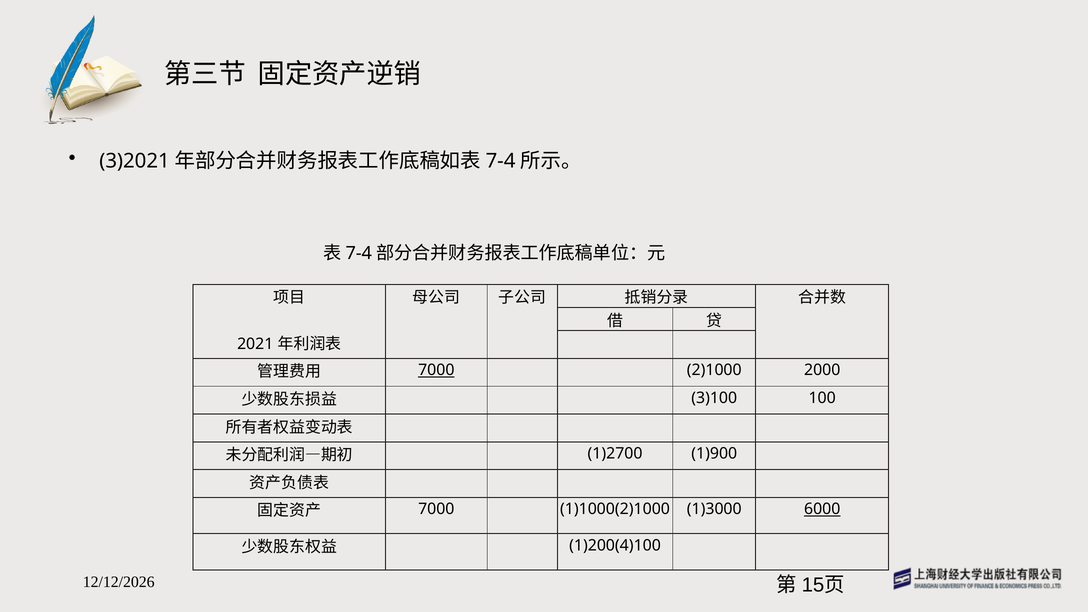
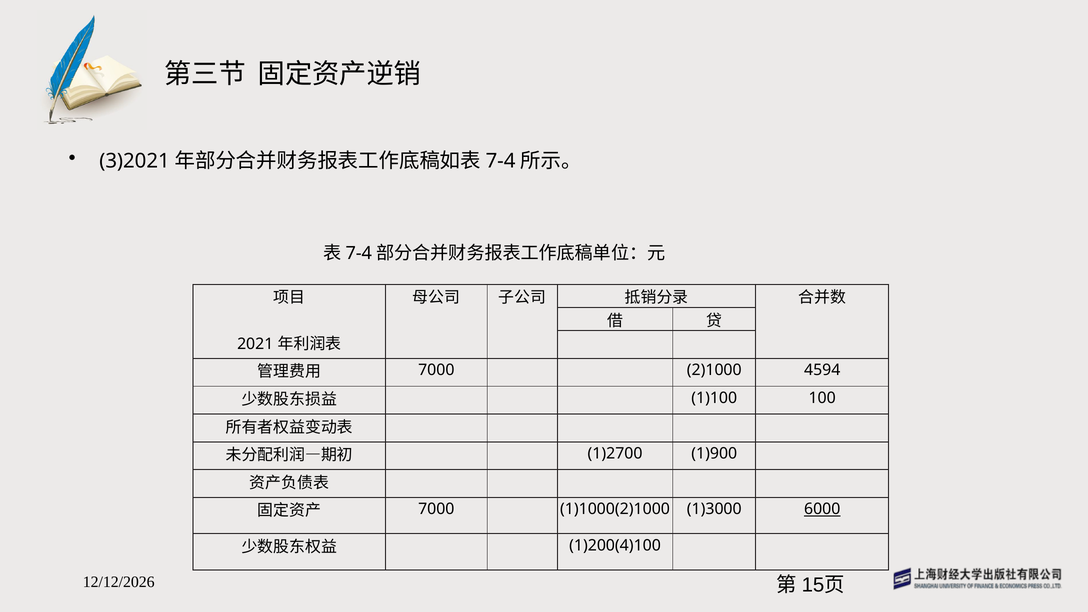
7000 at (436, 370) underline: present -> none
2000: 2000 -> 4594
3)100: 3)100 -> 1)100
